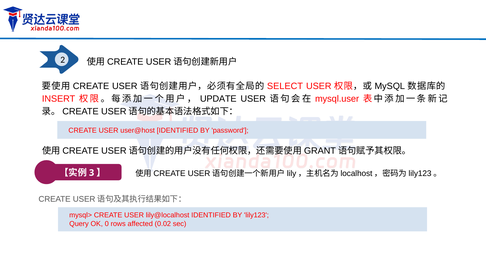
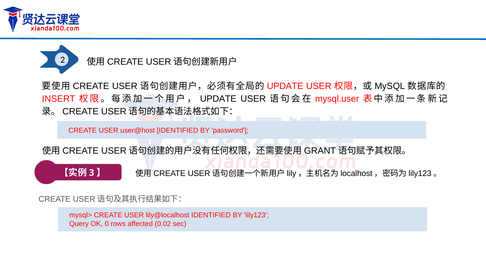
SELECT at (285, 86): SELECT -> UPDATE
